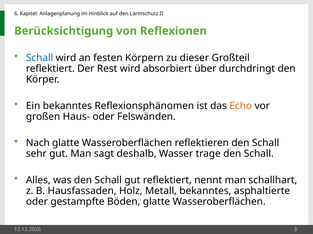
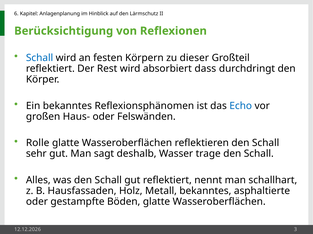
über: über -> dass
Echo colour: orange -> blue
Nach: Nach -> Rolle
